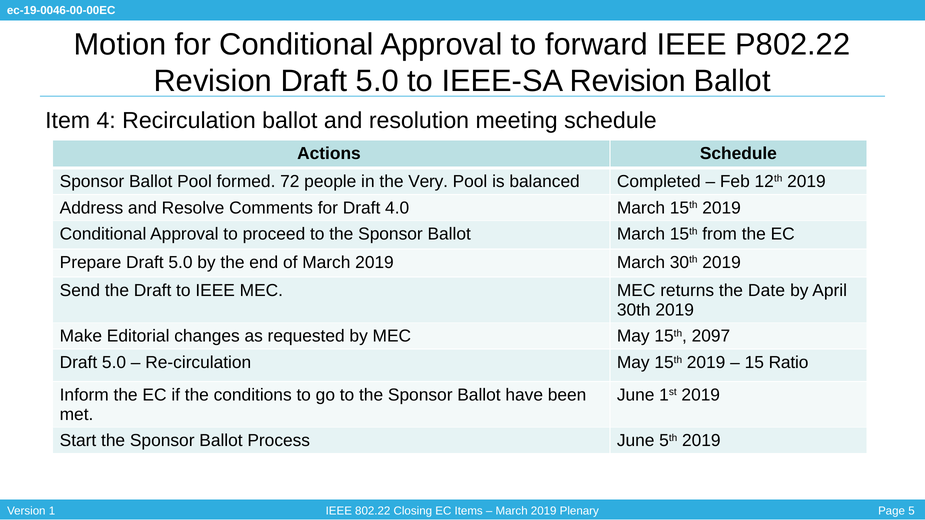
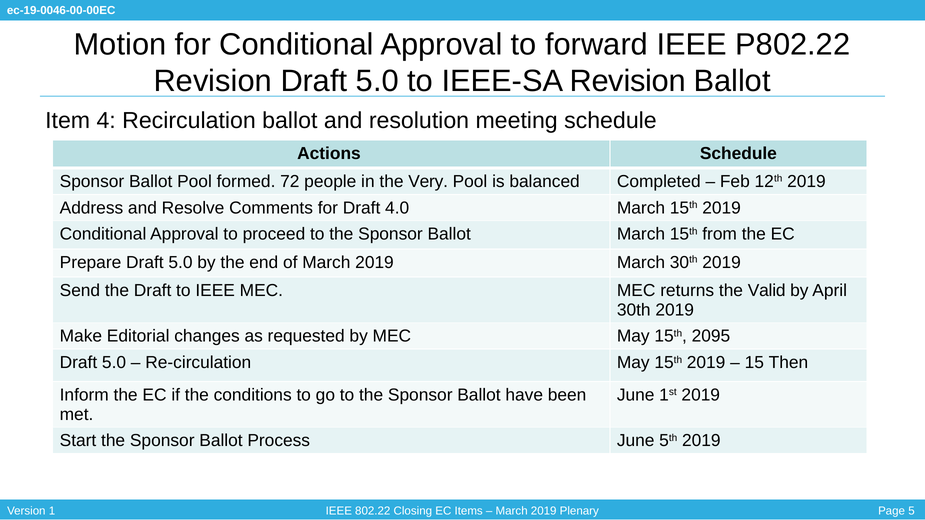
Date: Date -> Valid
2097: 2097 -> 2095
Ratio: Ratio -> Then
